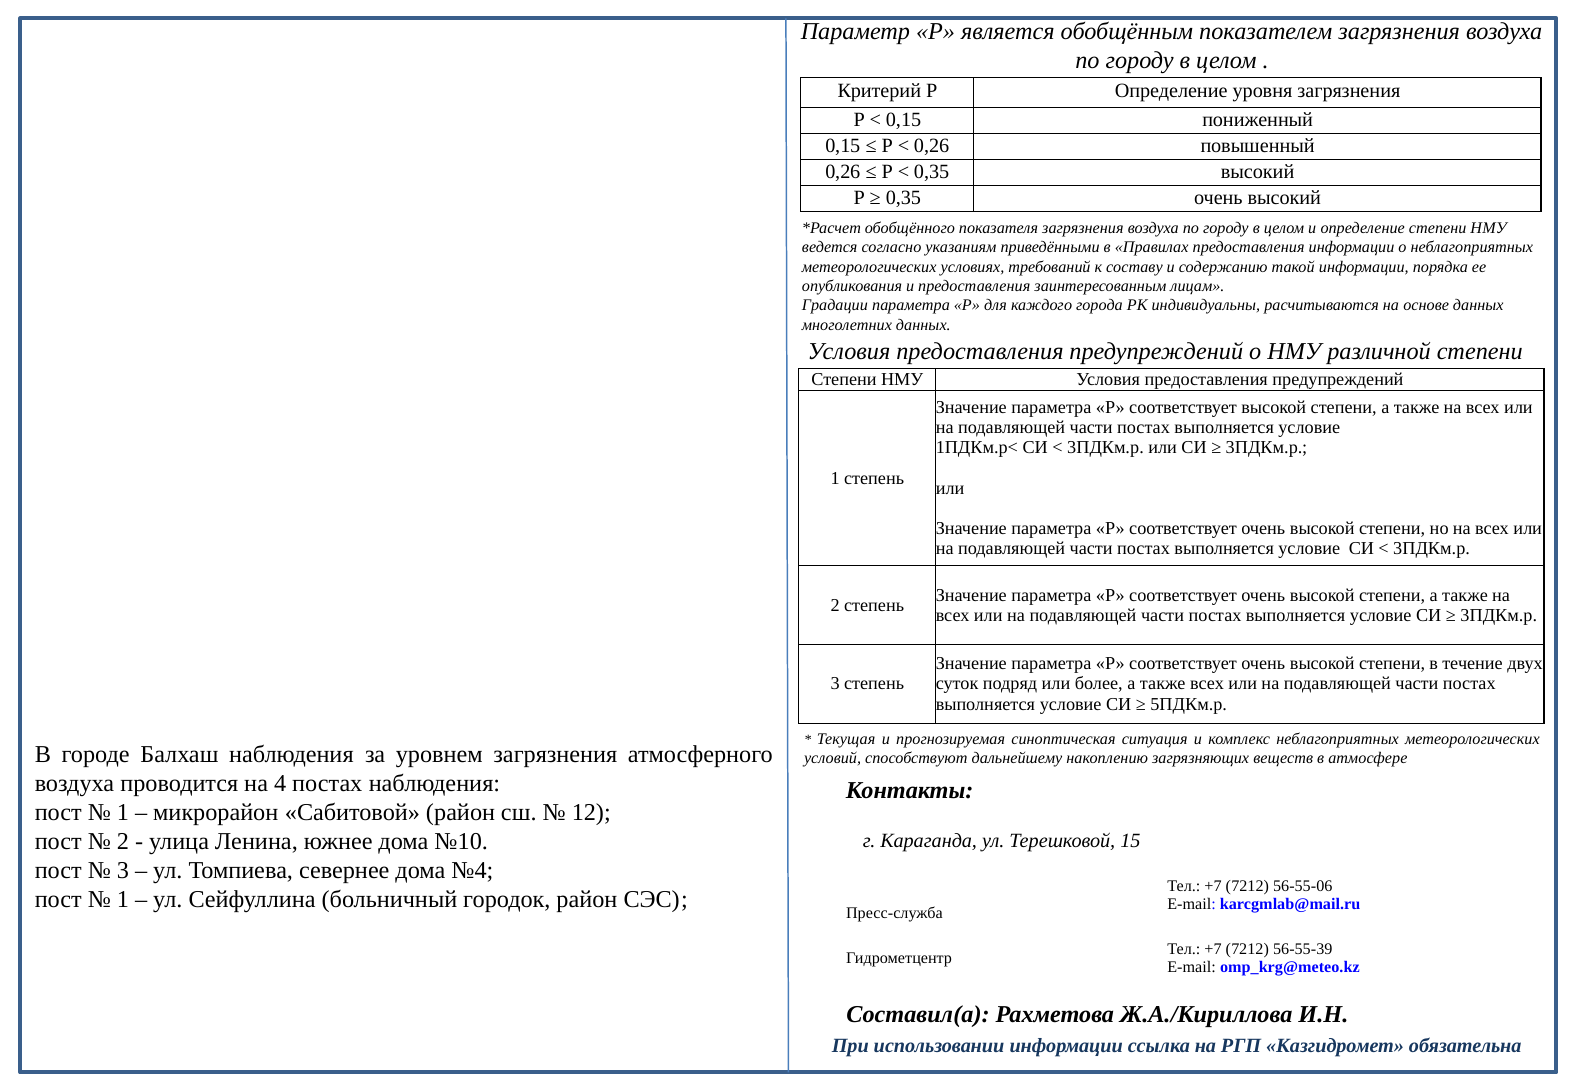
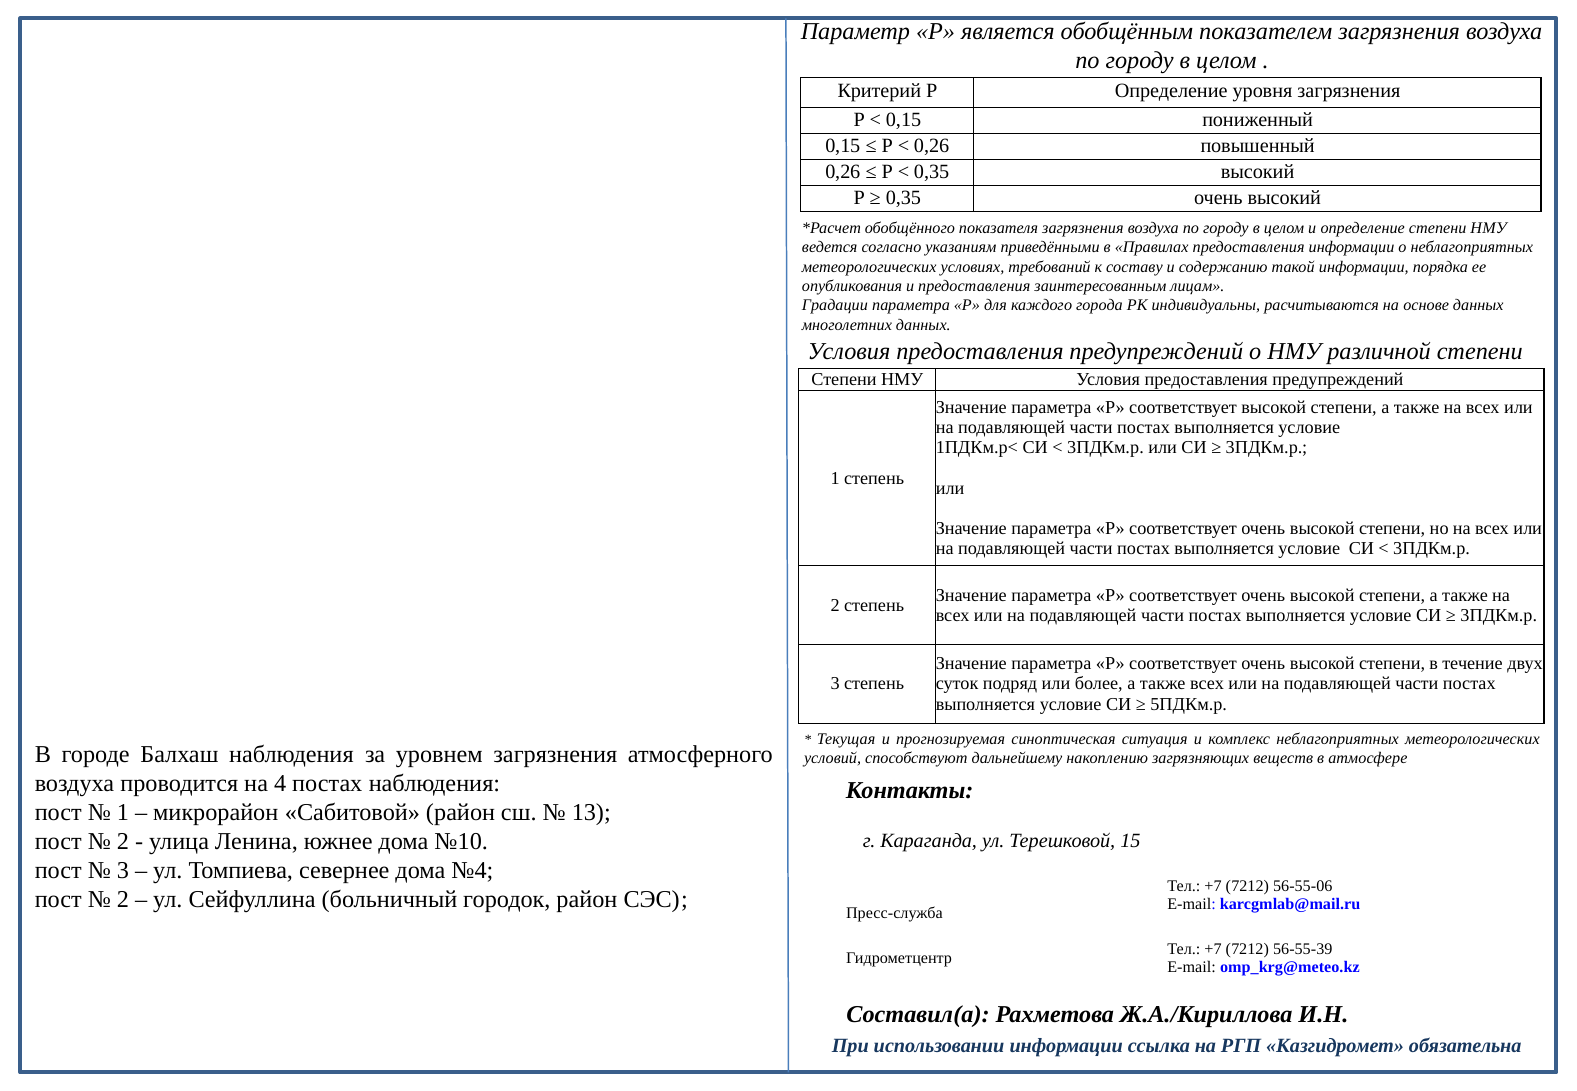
12: 12 -> 13
1 at (123, 900): 1 -> 2
